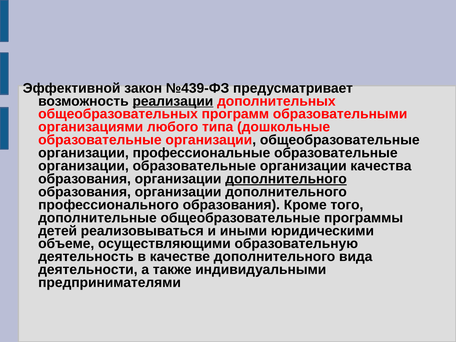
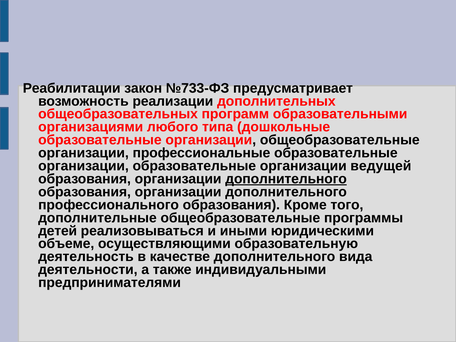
Эффективной: Эффективной -> Реабилитации
№439-ФЗ: №439-ФЗ -> №733-ФЗ
реализации underline: present -> none
качества: качества -> ведущей
